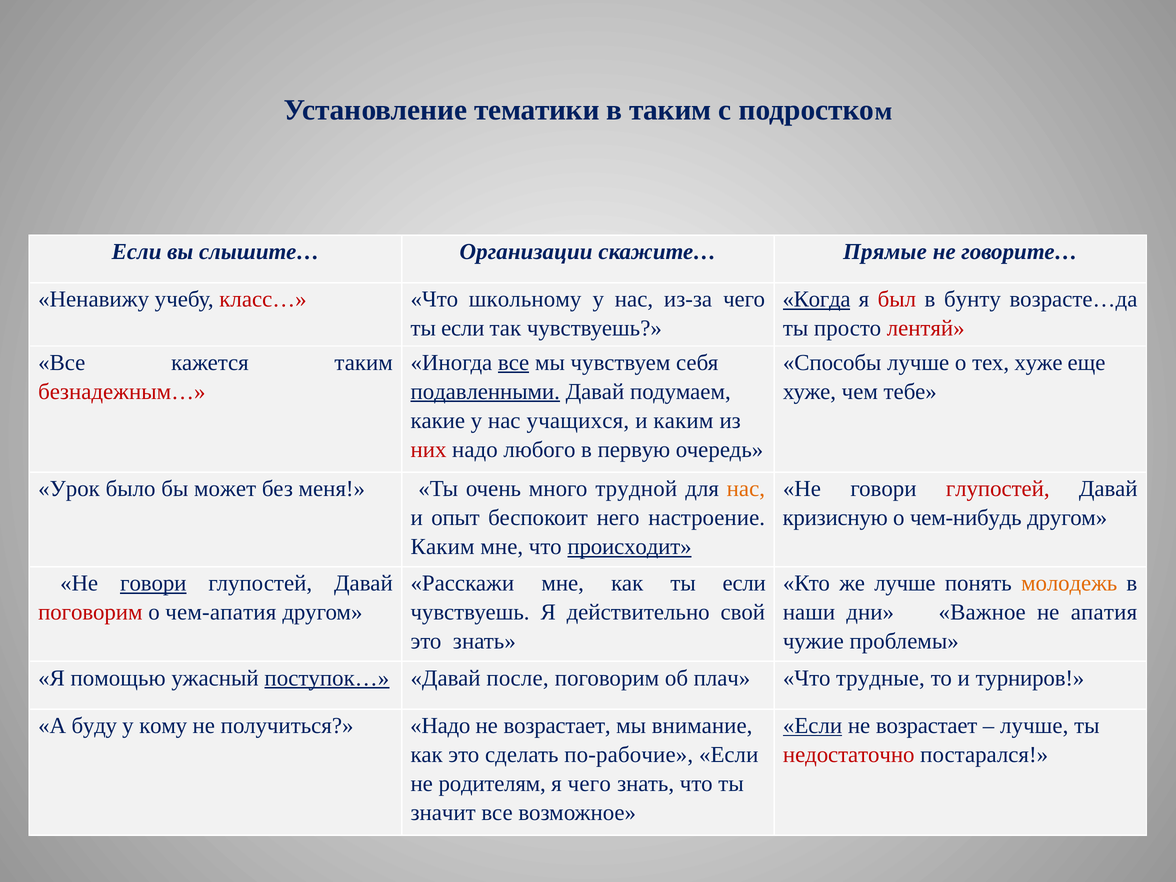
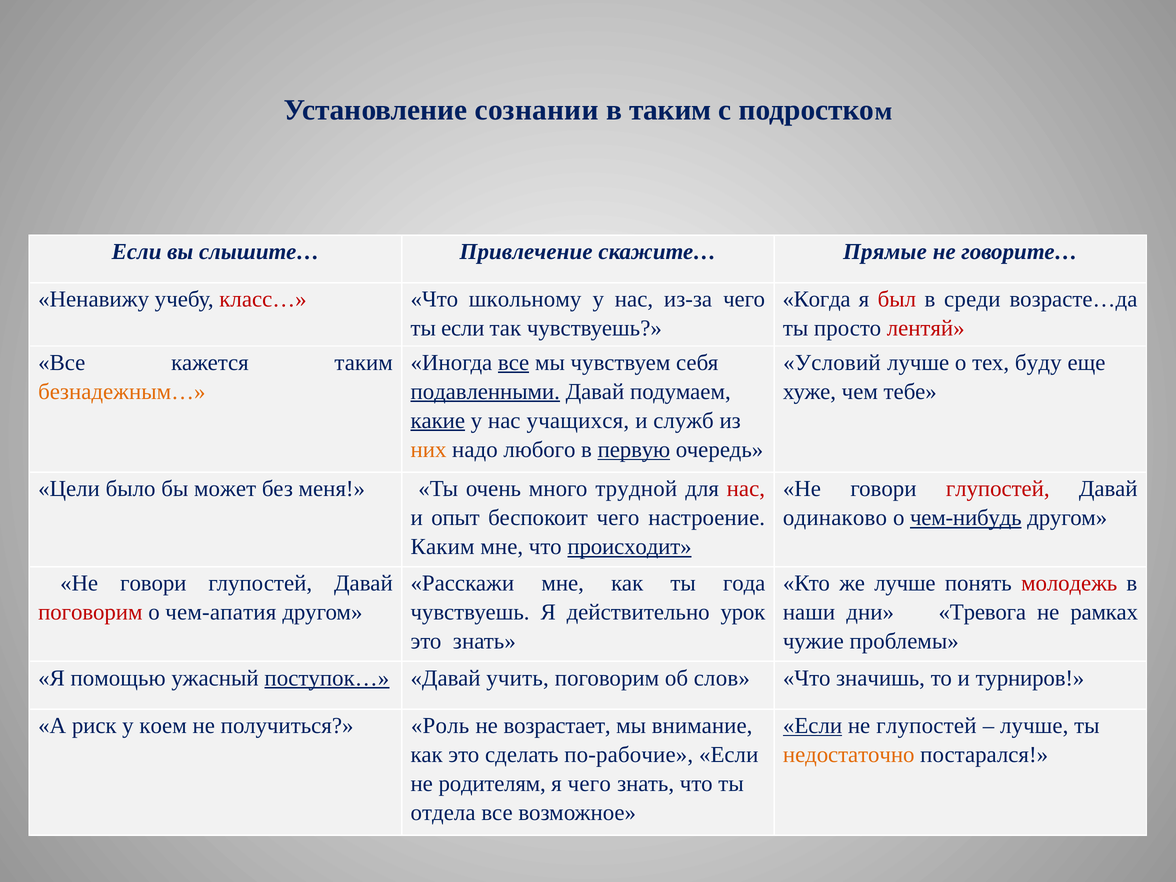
тематики: тематики -> сознании
Организации: Организации -> Привлечение
Когда underline: present -> none
бунту: бунту -> среди
Способы: Способы -> Условий
тех хуже: хуже -> буду
безнадежным… colour: red -> orange
какие underline: none -> present
и каким: каким -> служб
них colour: red -> orange
первую underline: none -> present
Урок: Урок -> Цели
нас at (746, 489) colour: orange -> red
беспокоит него: него -> чего
кризисную: кризисную -> одинаково
чем-нибудь underline: none -> present
говори at (153, 583) underline: present -> none
как ты если: если -> года
молодежь colour: orange -> red
свой: свой -> урок
Важное: Важное -> Тревога
апатия: апатия -> рамках
после: после -> учить
плач: плач -> слов
трудные: трудные -> значишь
буду: буду -> риск
кому: кому -> коем
получиться Надо: Надо -> Роль
возрастает at (927, 726): возрастает -> глупостей
недостаточно colour: red -> orange
значит: значит -> отдела
